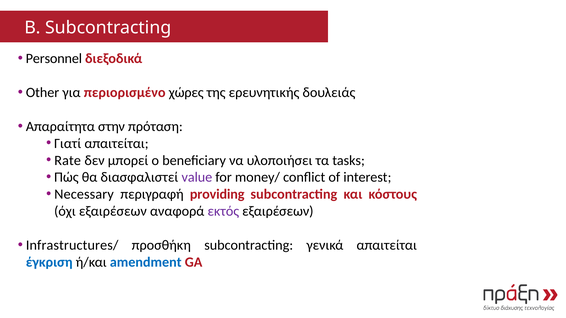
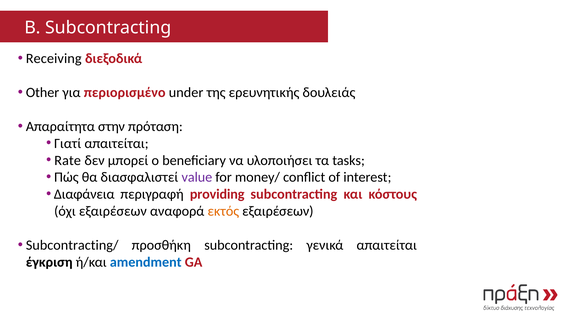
Personnel: Personnel -> Receiving
χώρες: χώρες -> under
Necessary: Necessary -> Διαφάνεια
εκτός colour: purple -> orange
Infrastructures/: Infrastructures/ -> Subcontracting/
έγκριση colour: blue -> black
